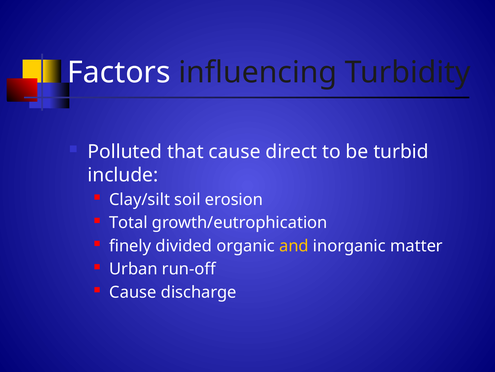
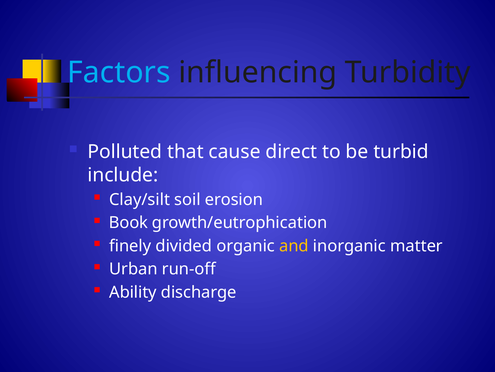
Factors colour: white -> light blue
Total: Total -> Book
Cause at (133, 292): Cause -> Ability
